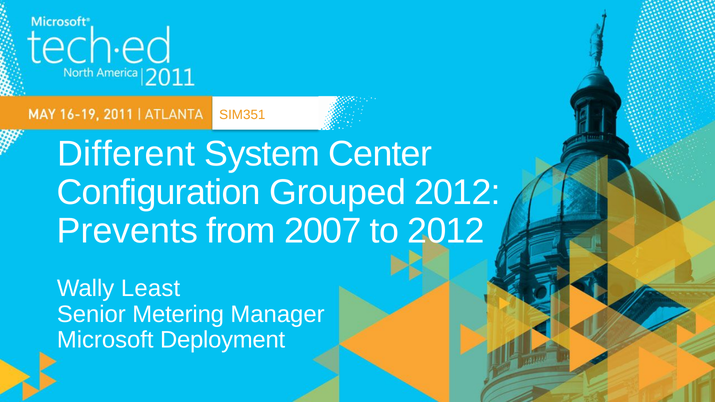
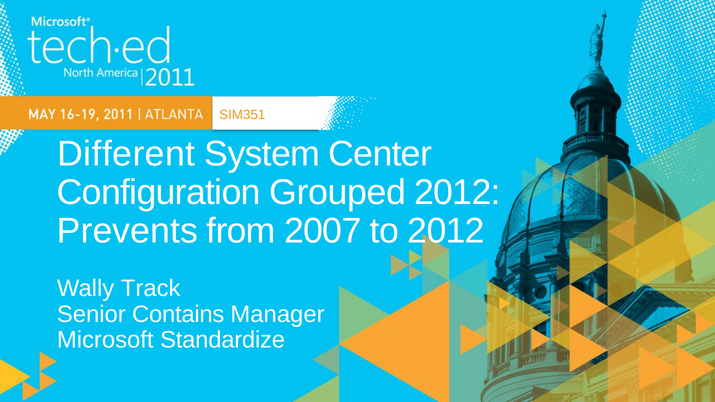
Least: Least -> Track
Metering: Metering -> Contains
Deployment: Deployment -> Standardize
